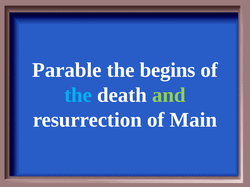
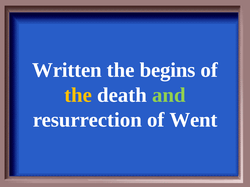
Parable: Parable -> Written
the at (78, 95) colour: light blue -> yellow
Main: Main -> Went
